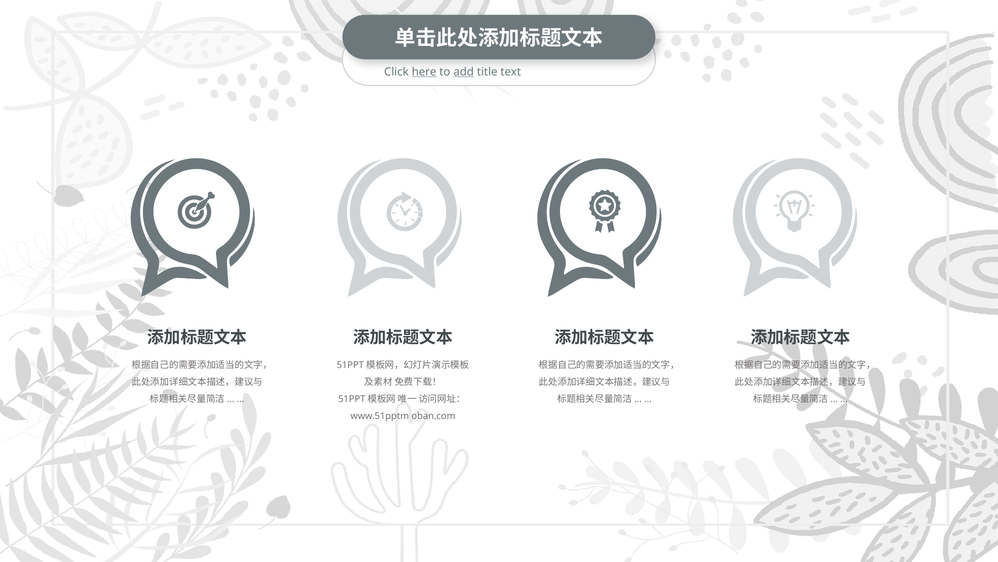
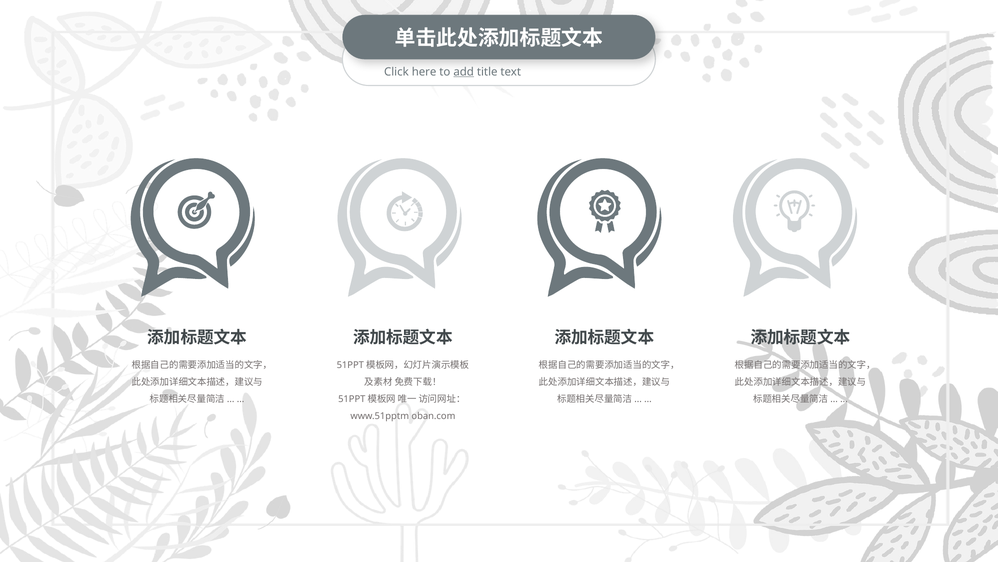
here underline: present -> none
